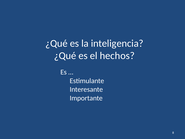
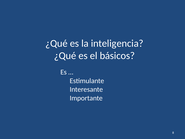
hechos: hechos -> básicos
